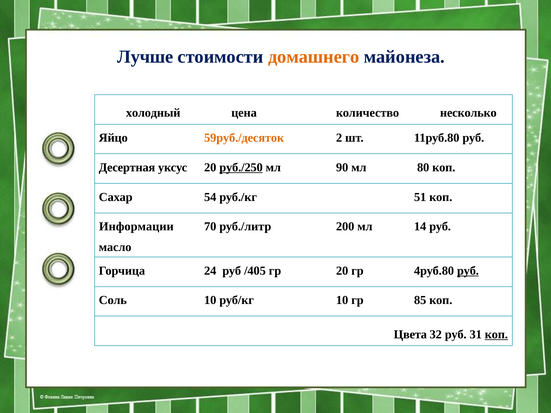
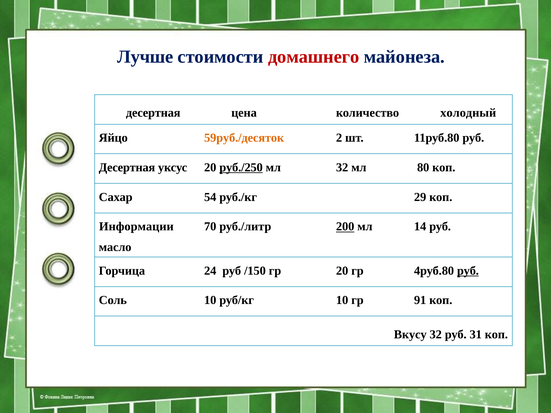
домашнего colour: orange -> red
холодный at (153, 113): холодный -> десертная
несколько: несколько -> холодный
мл 90: 90 -> 32
51: 51 -> 29
200 underline: none -> present
/405: /405 -> /150
85: 85 -> 91
Цвета: Цвета -> Вкусу
коп at (496, 335) underline: present -> none
